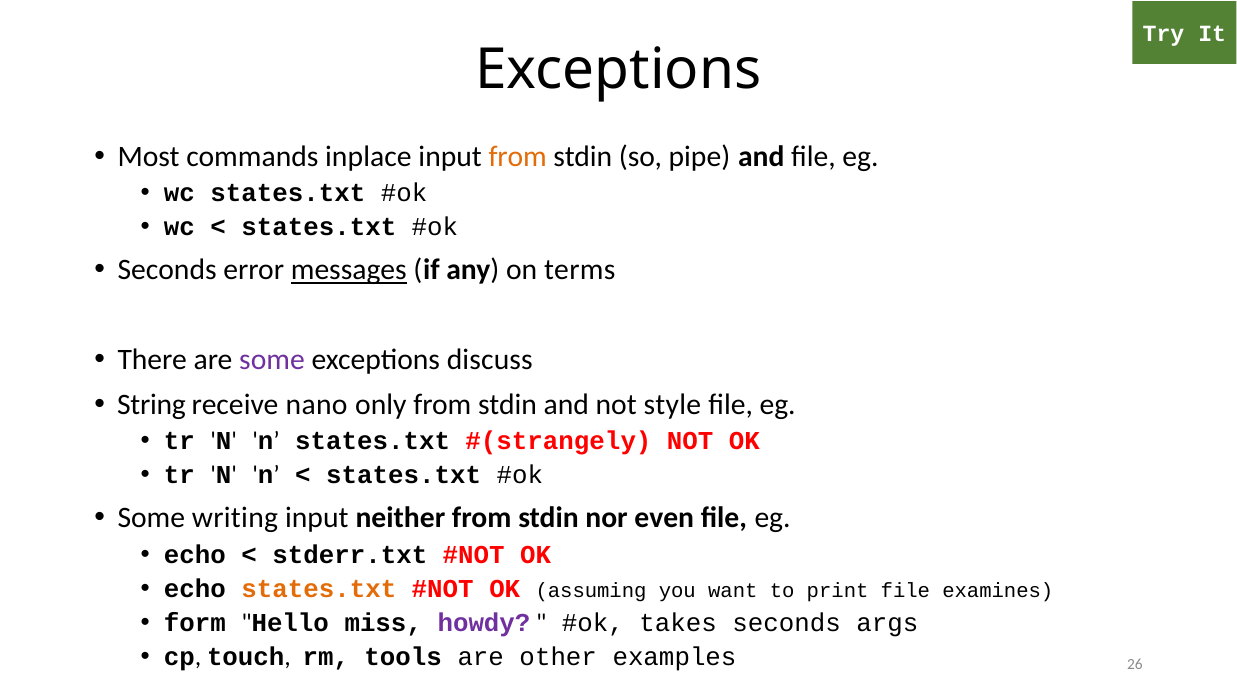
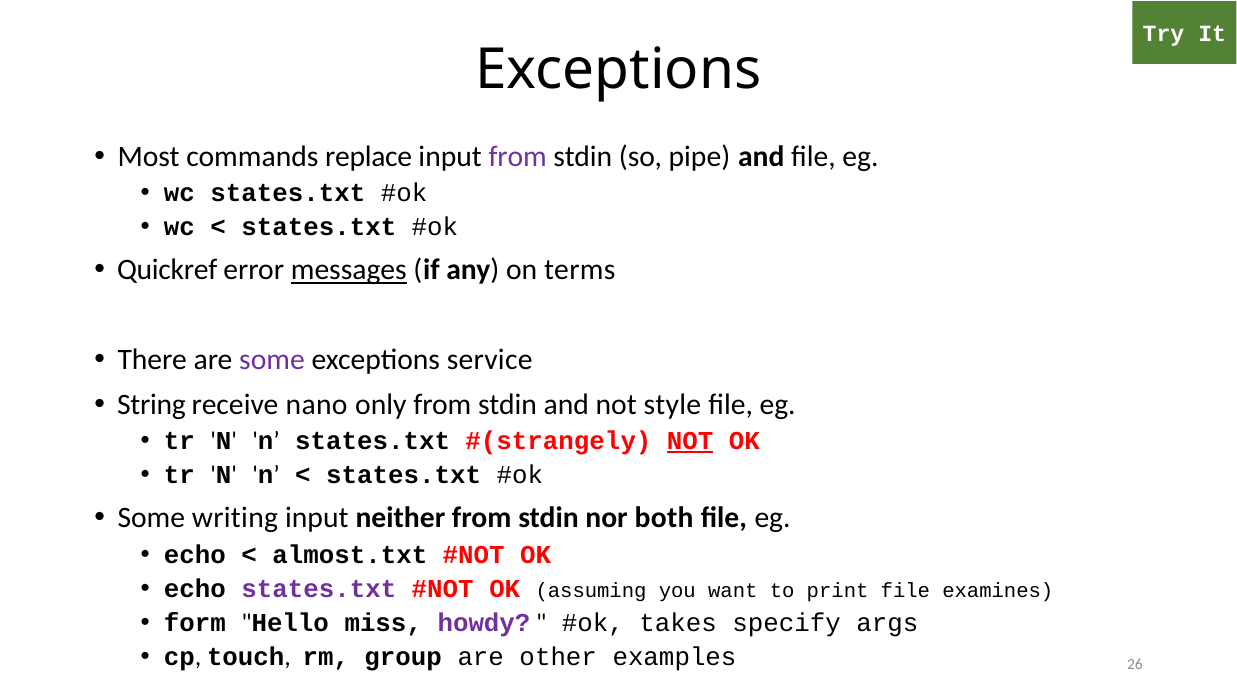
inplace: inplace -> replace
from at (518, 157) colour: orange -> purple
Seconds at (167, 270): Seconds -> Quickref
discuss: discuss -> service
NOT at (690, 441) underline: none -> present
even: even -> both
stderr.txt: stderr.txt -> almost.txt
states.txt at (319, 589) colour: orange -> purple
takes seconds: seconds -> specify
tools: tools -> group
